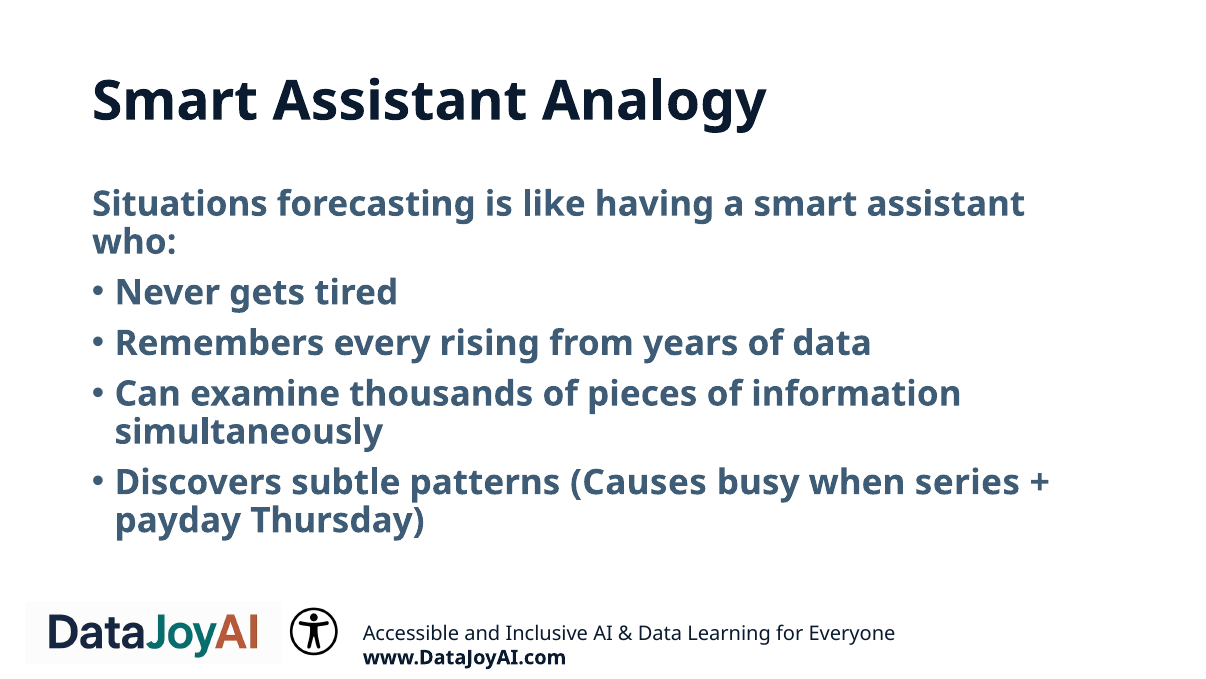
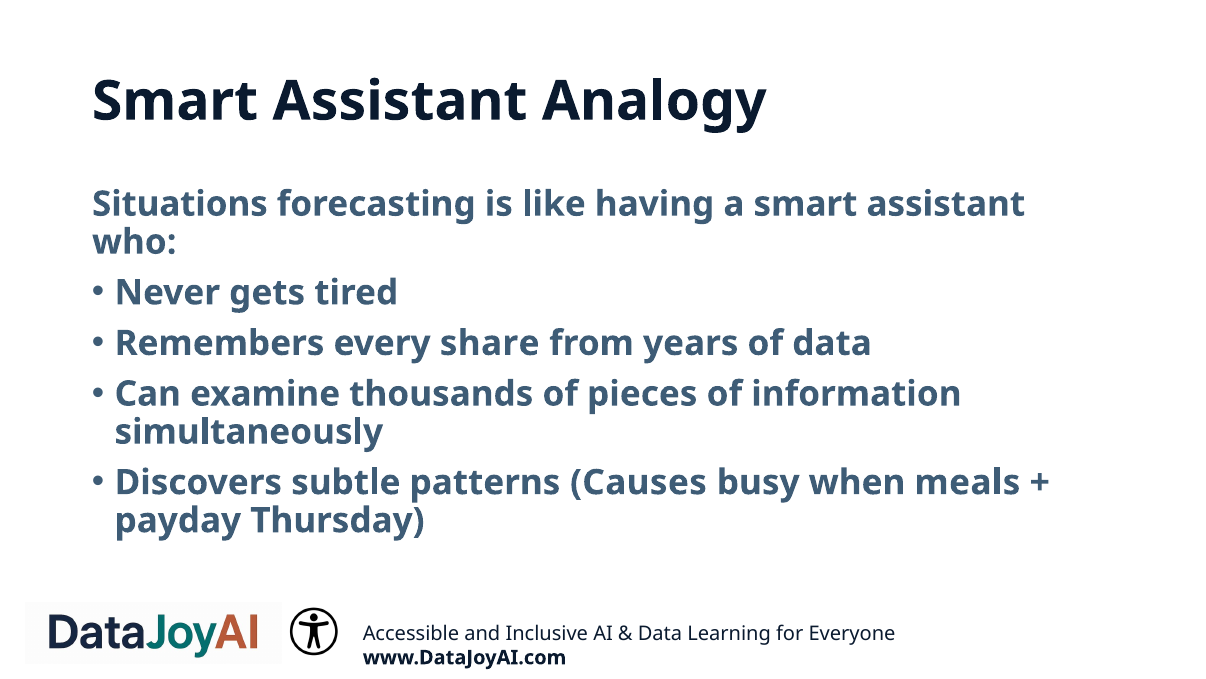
rising: rising -> share
series: series -> meals
